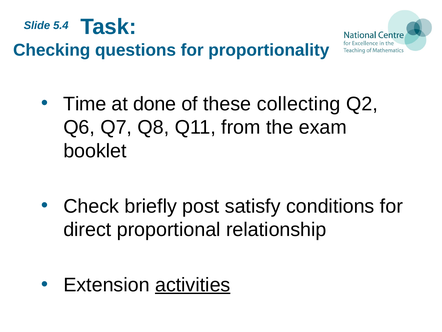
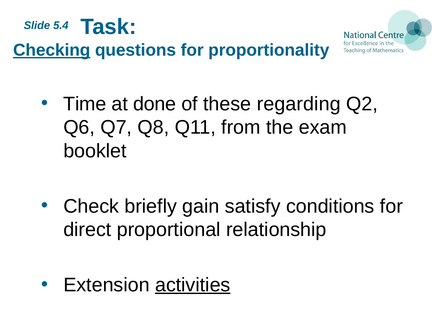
Checking underline: none -> present
collecting: collecting -> regarding
post: post -> gain
